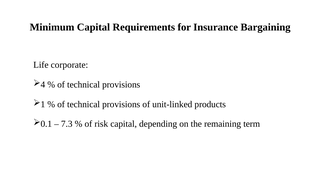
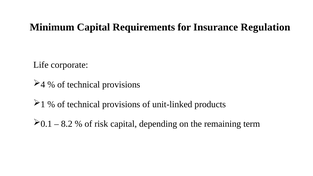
Bargaining: Bargaining -> Regulation
7.3: 7.3 -> 8.2
